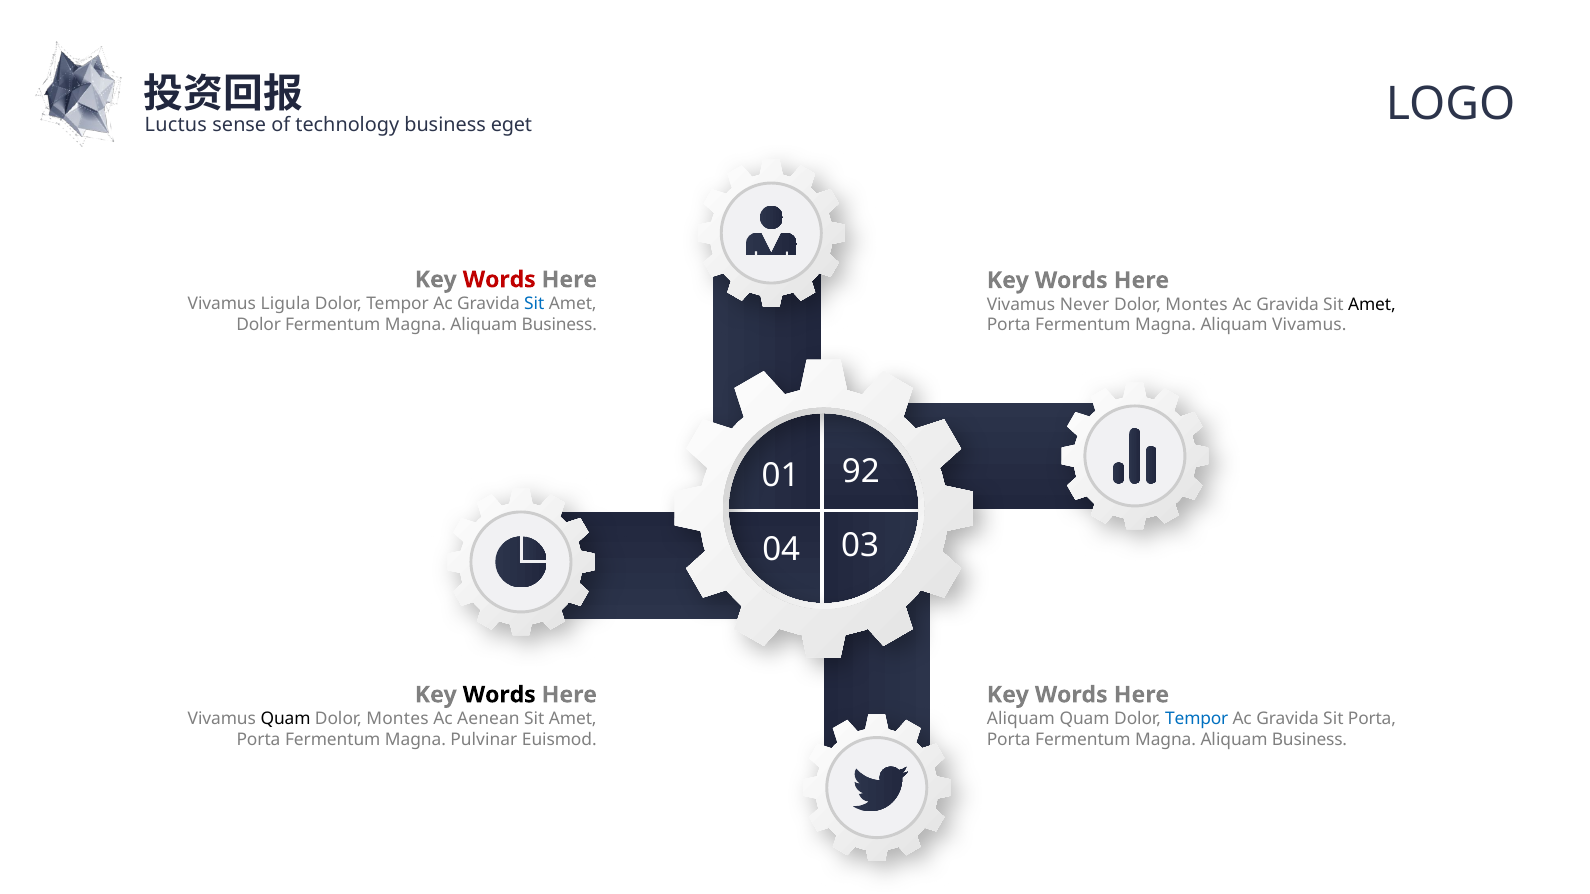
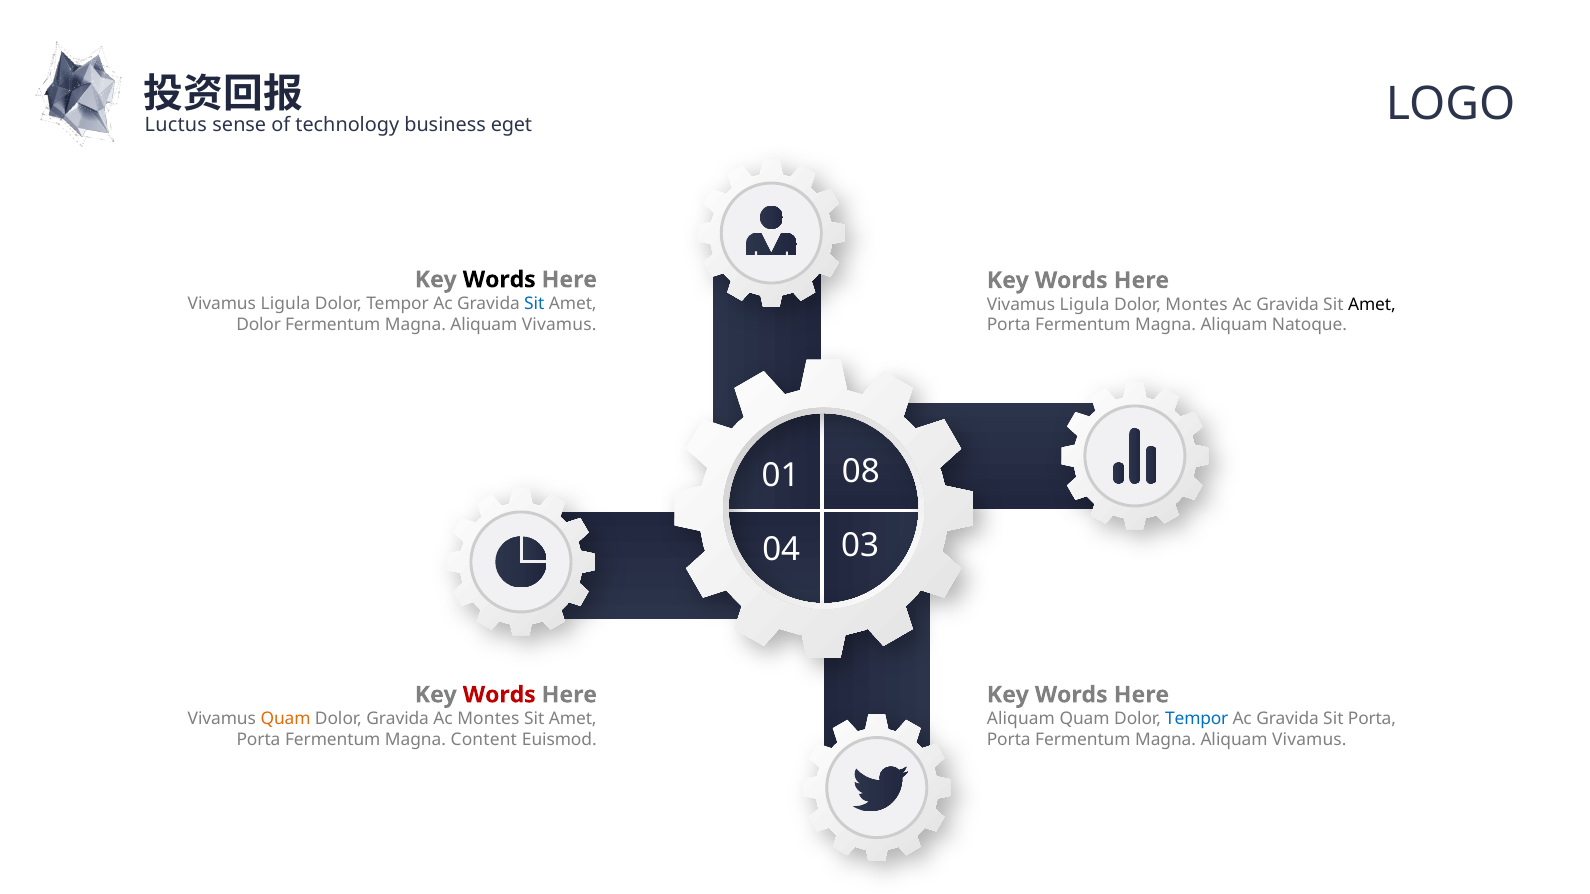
Words at (499, 280) colour: red -> black
Never at (1085, 304): Never -> Ligula
Business at (559, 325): Business -> Vivamus
Aliquam Vivamus: Vivamus -> Natoque
92: 92 -> 08
Words at (499, 695) colour: black -> red
Quam at (286, 719) colour: black -> orange
Montes at (398, 719): Montes -> Gravida
Ac Aenean: Aenean -> Montes
Pulvinar: Pulvinar -> Content
Business at (1310, 740): Business -> Vivamus
